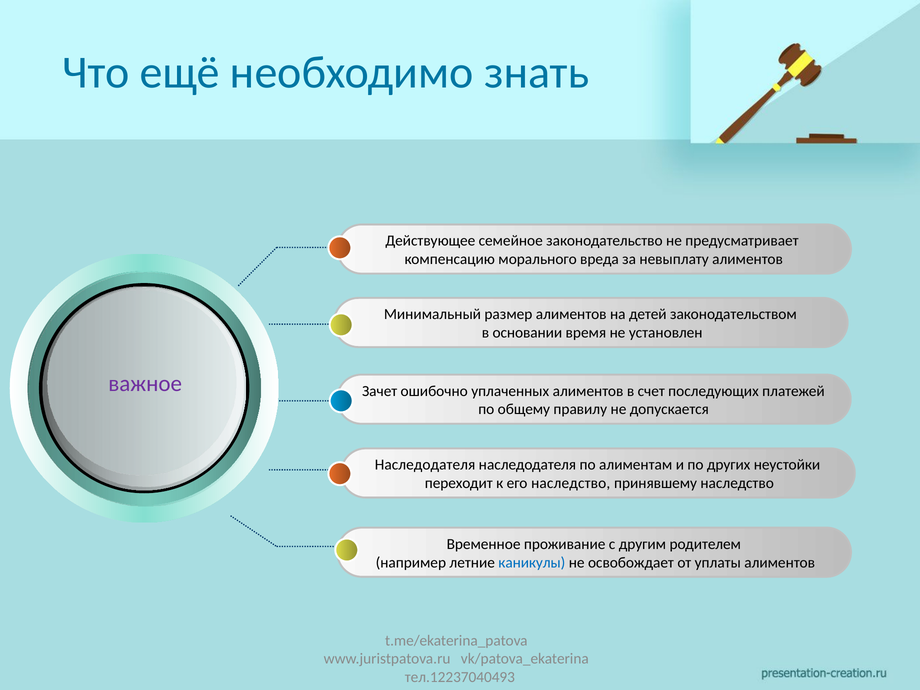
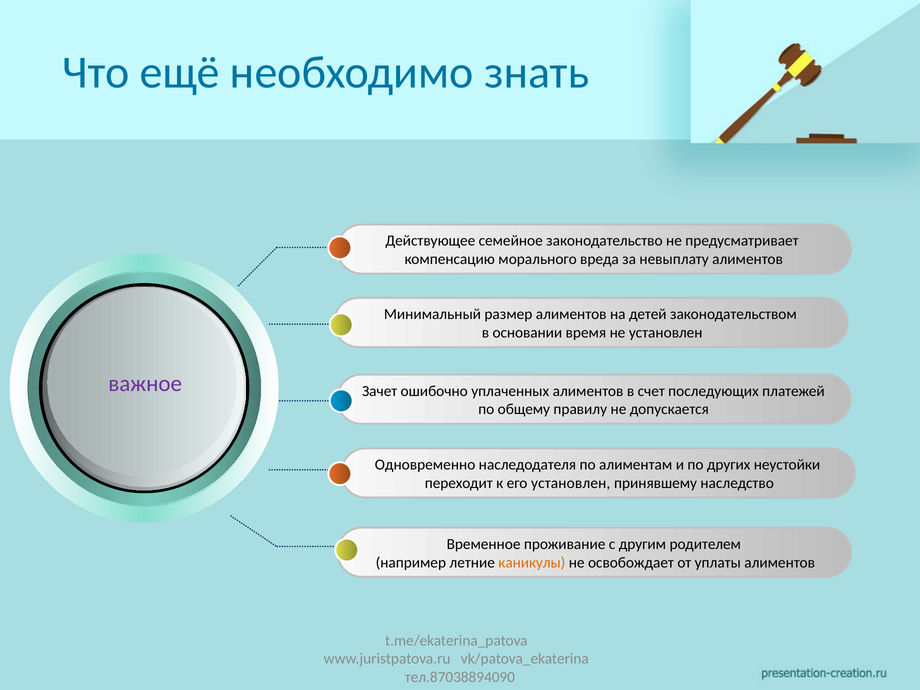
Наследодателя at (425, 465): Наследодателя -> Одновременно
его наследство: наследство -> установлен
каникулы colour: blue -> orange
тел.12237040493: тел.12237040493 -> тел.87038894090
